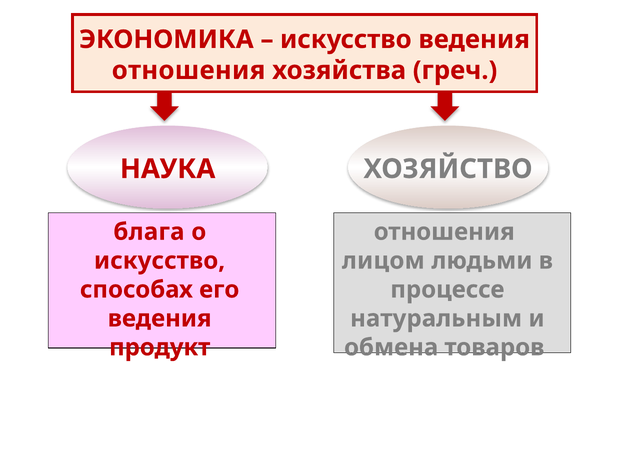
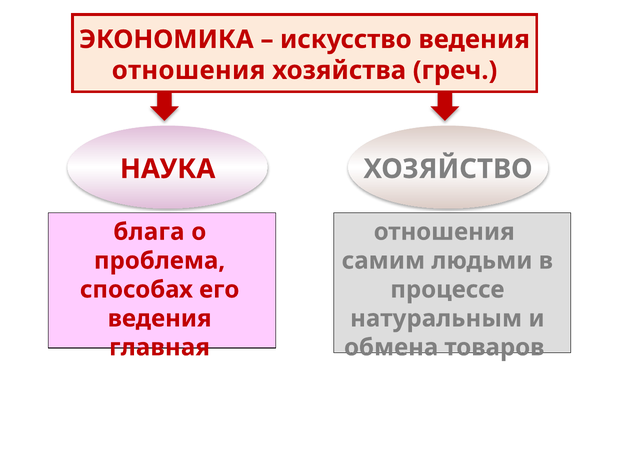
искусство at (160, 261): искусство -> проблема
лицом: лицом -> самим
продукт: продукт -> главная
